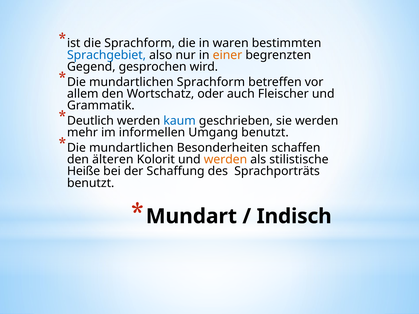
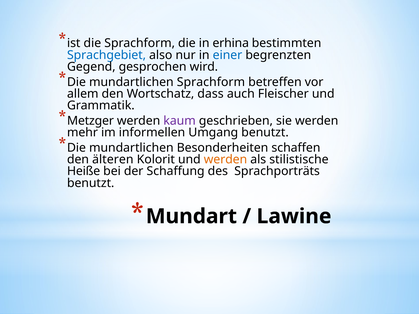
waren: waren -> erhina
einer colour: orange -> blue
oder: oder -> dass
Deutlich: Deutlich -> Metzger
kaum colour: blue -> purple
Indisch: Indisch -> Lawine
